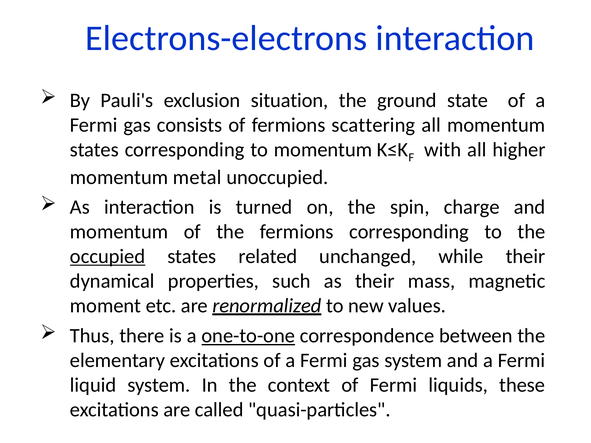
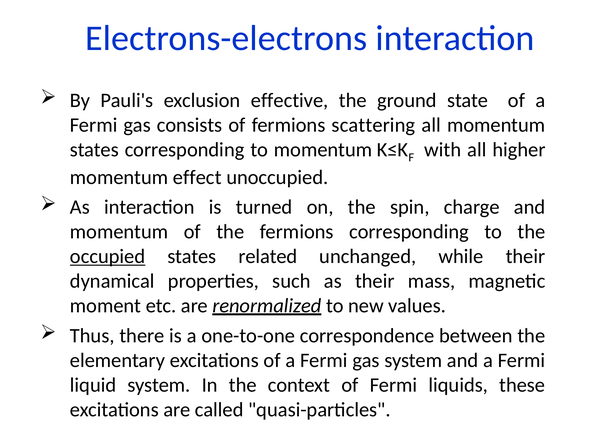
situation: situation -> effective
metal: metal -> effect
one-to-one underline: present -> none
